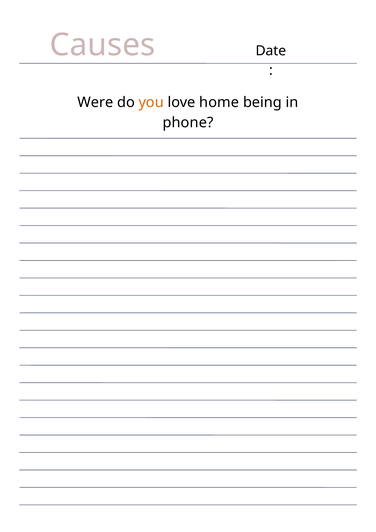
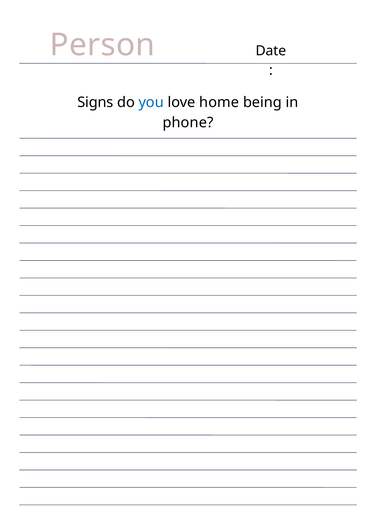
Causes: Causes -> Person
Were: Were -> Signs
you colour: orange -> blue
